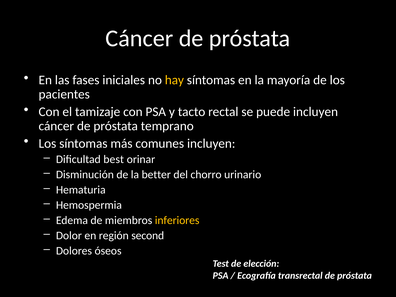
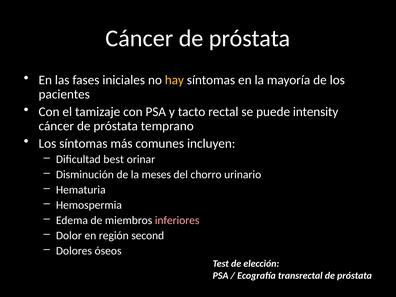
puede incluyen: incluyen -> intensity
better: better -> meses
inferiores colour: yellow -> pink
